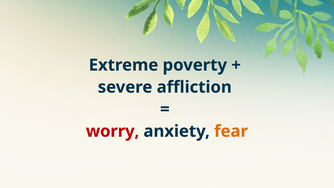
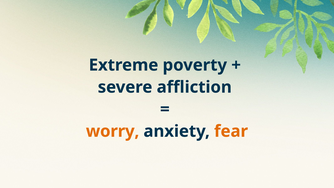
worry colour: red -> orange
